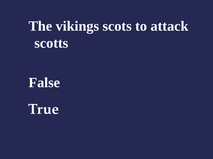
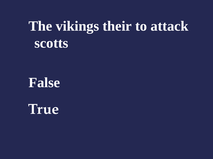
scots: scots -> their
